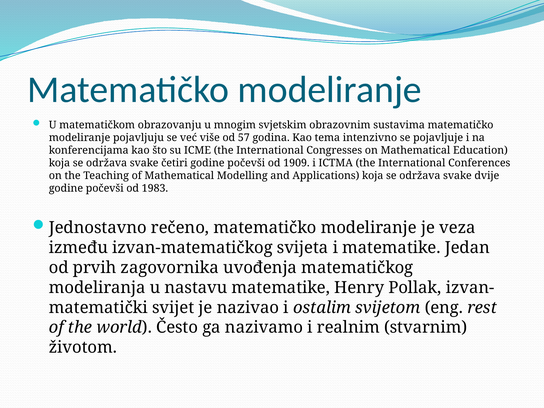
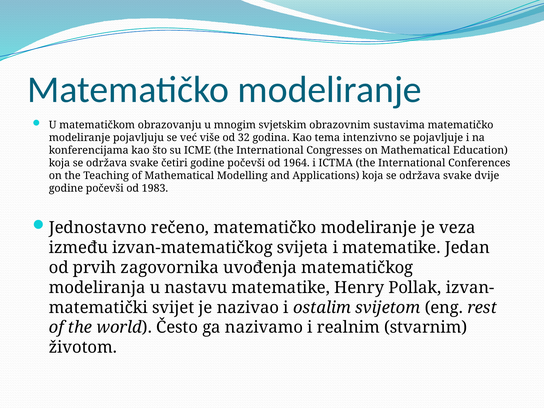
57: 57 -> 32
1909: 1909 -> 1964
